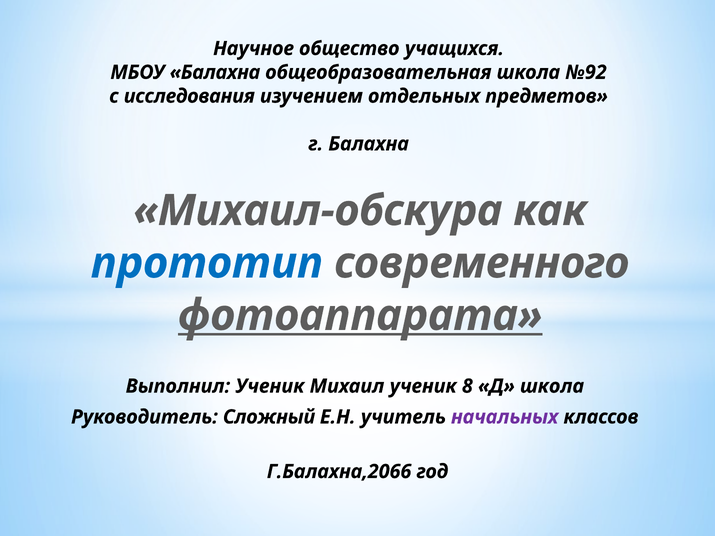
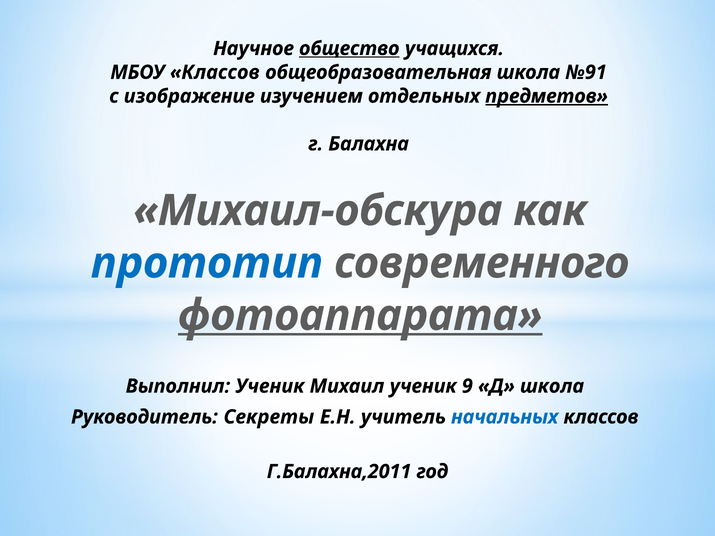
общество underline: none -> present
МБОУ Балахна: Балахна -> Классов
№92: №92 -> №91
исследования: исследования -> изображение
предметов underline: none -> present
8: 8 -> 9
Сложный: Сложный -> Секреты
начальных colour: purple -> blue
Г.Балахна,2066: Г.Балахна,2066 -> Г.Балахна,2011
